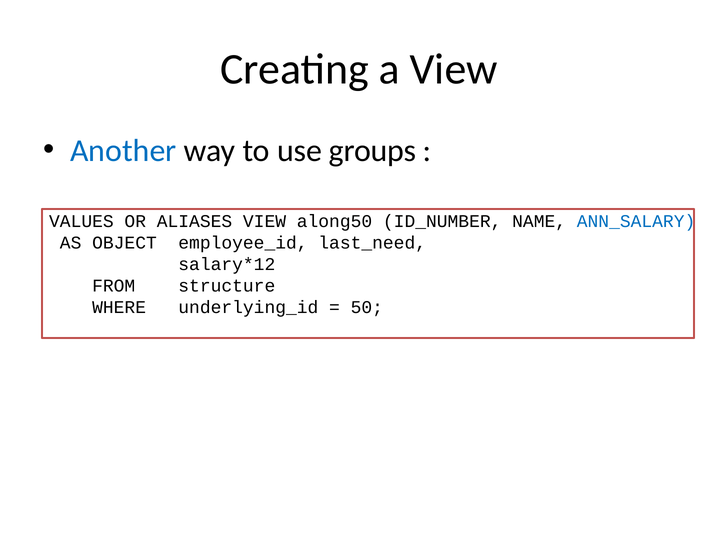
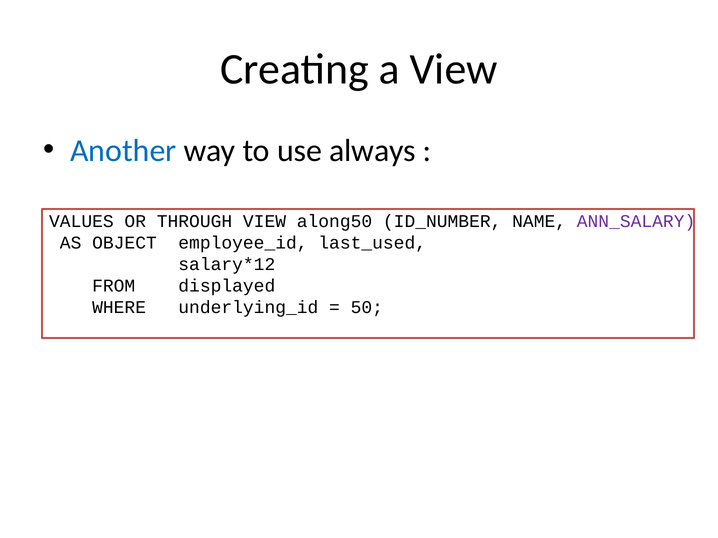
groups: groups -> always
ALIASES: ALIASES -> THROUGH
ANN_SALARY colour: blue -> purple
last_need: last_need -> last_used
structure: structure -> displayed
